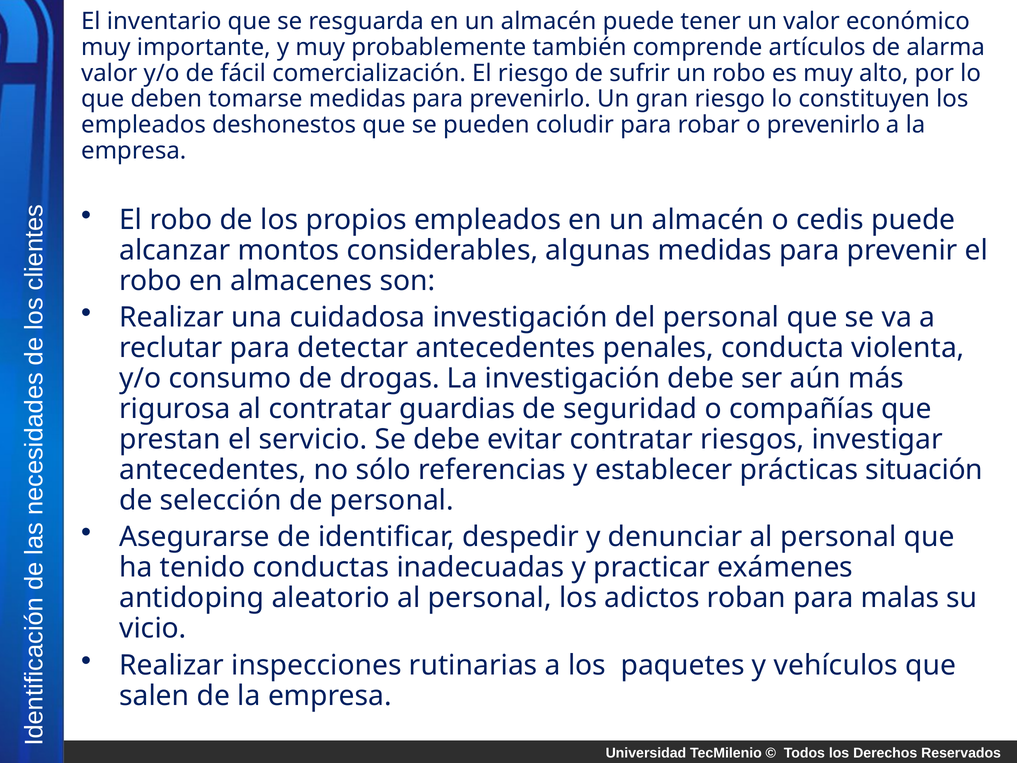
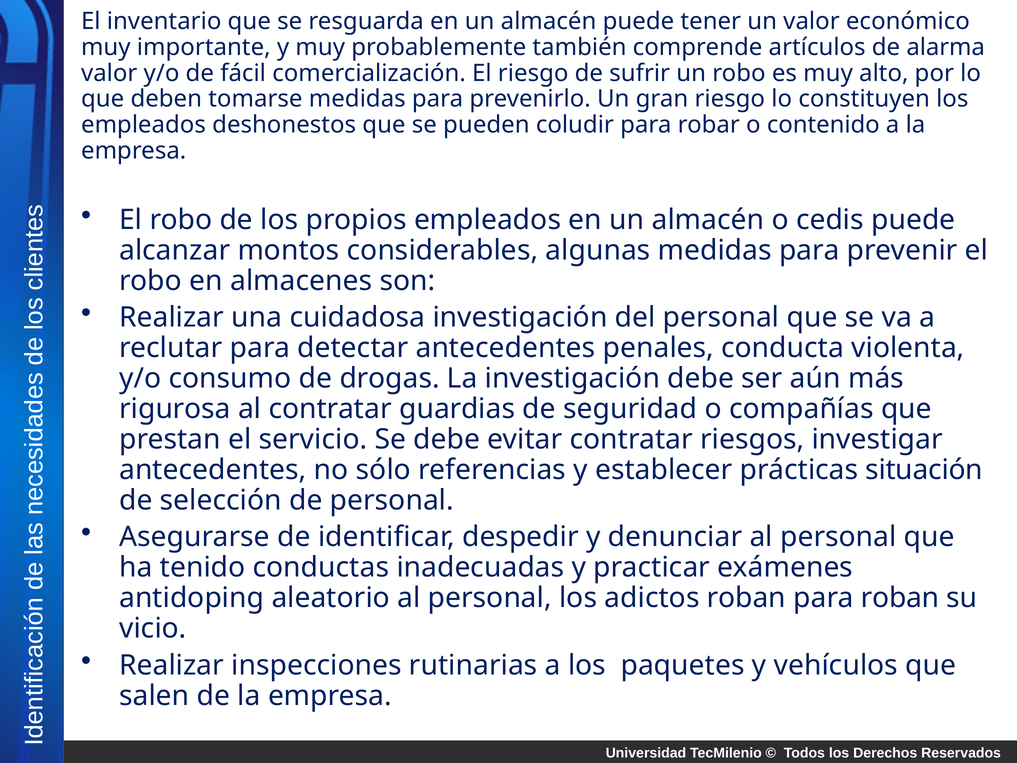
o prevenirlo: prevenirlo -> contenido
para malas: malas -> roban
